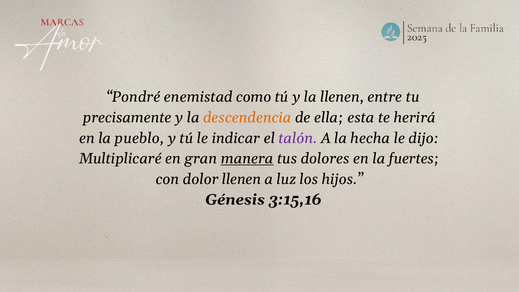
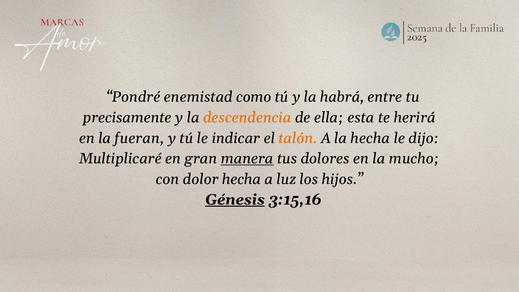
la llenen: llenen -> habrá
pueblo: pueblo -> fueran
talón colour: purple -> orange
fuertes: fuertes -> mucho
dolor llenen: llenen -> hecha
Génesis underline: none -> present
